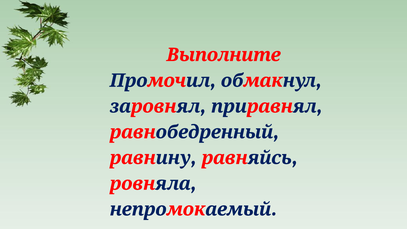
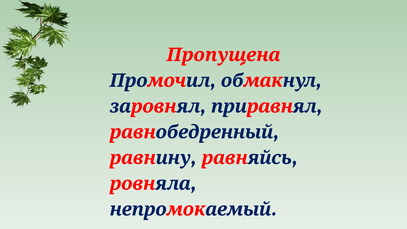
Выполните: Выполните -> Пропущена
